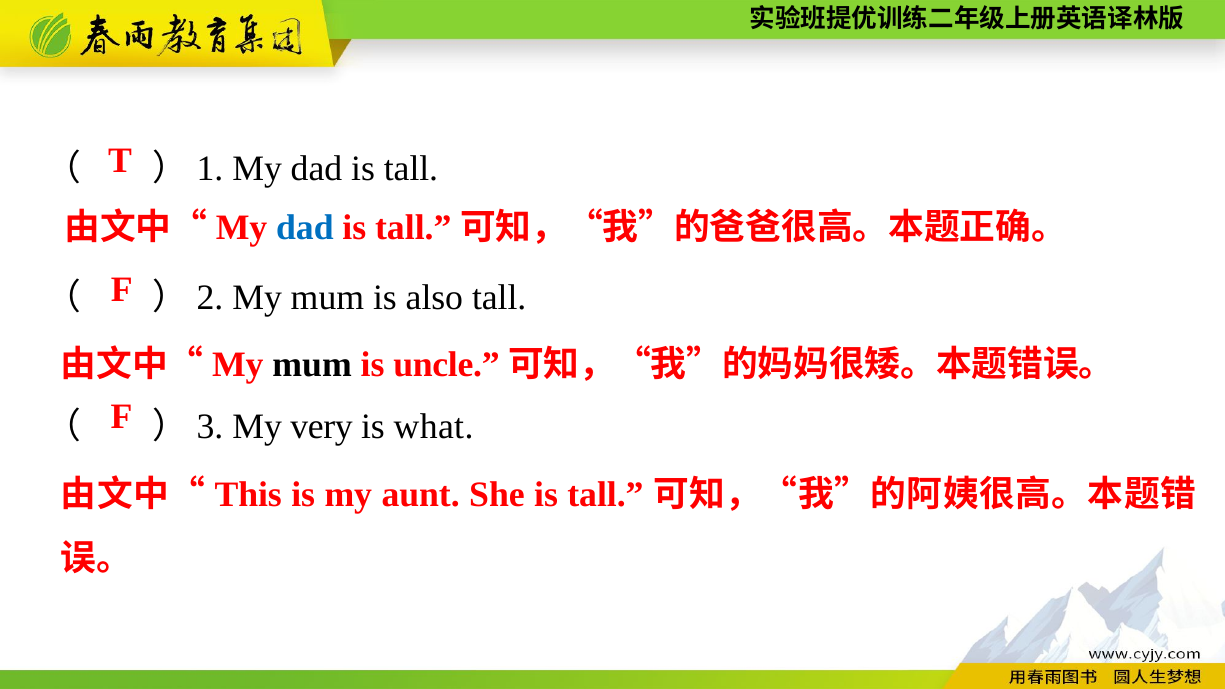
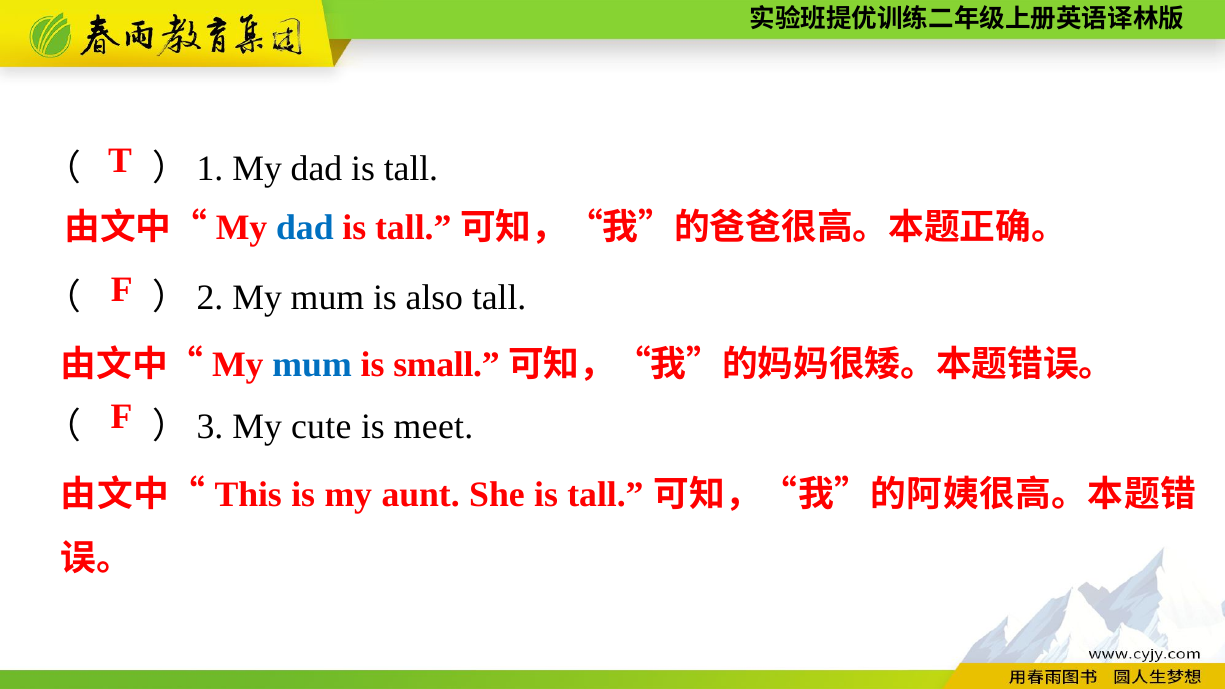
mum at (312, 365) colour: black -> blue
uncle: uncle -> small
very: very -> cute
what: what -> meet
